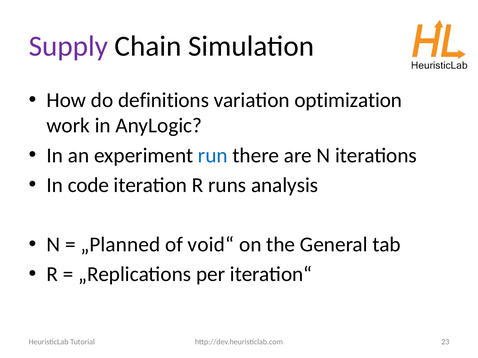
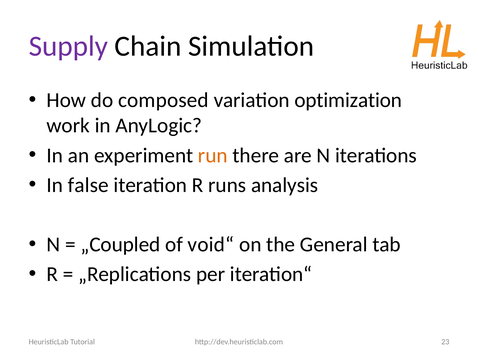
definitions: definitions -> composed
run colour: blue -> orange
code: code -> false
„Planned: „Planned -> „Coupled
